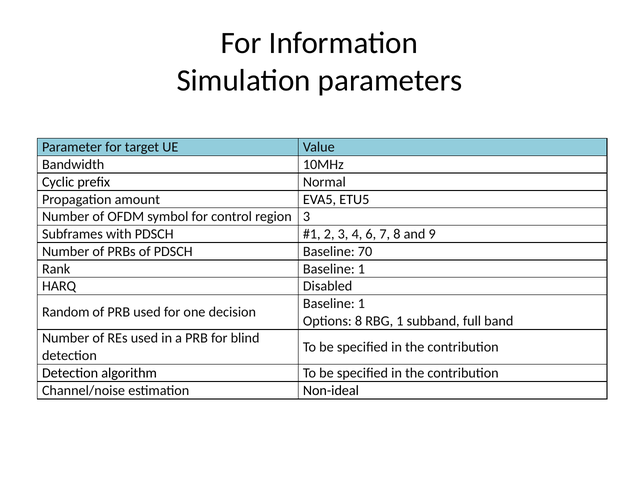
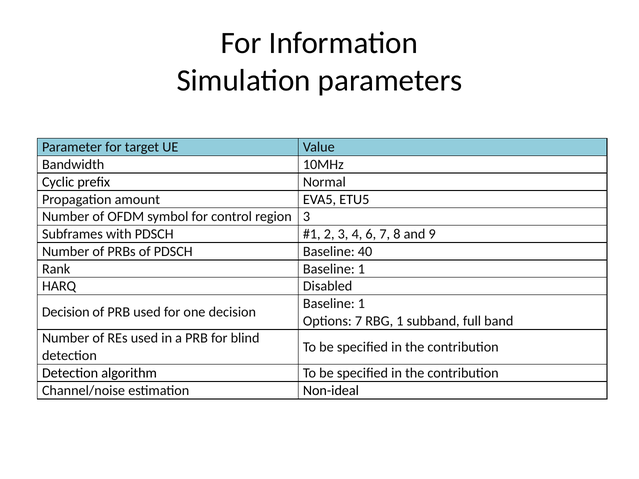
70: 70 -> 40
Random at (66, 312): Random -> Decision
Options 8: 8 -> 7
